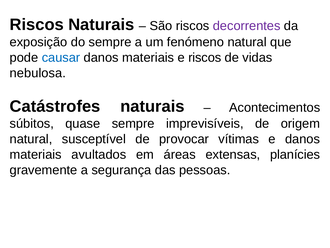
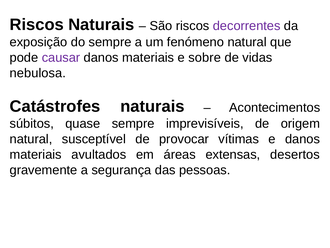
causar colour: blue -> purple
e riscos: riscos -> sobre
planícies: planícies -> desertos
